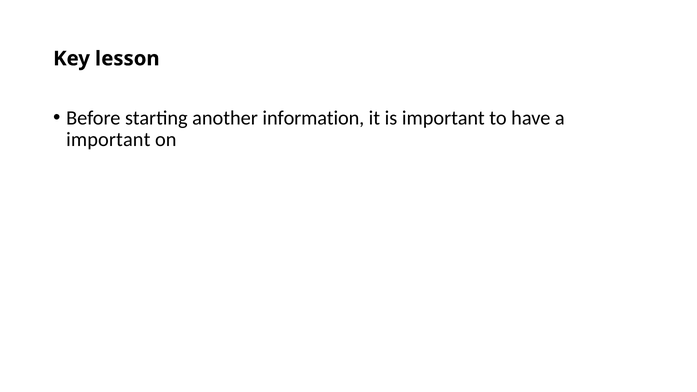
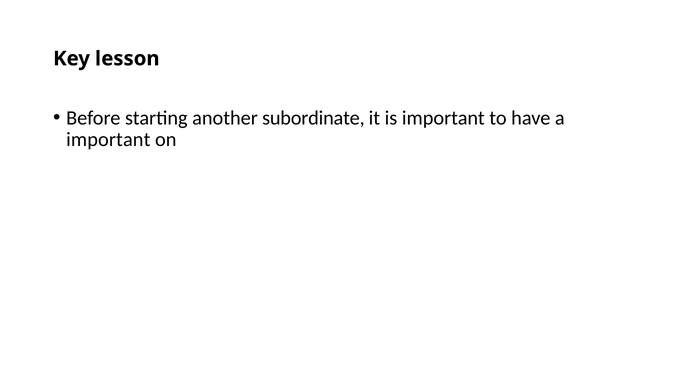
information: information -> subordinate
